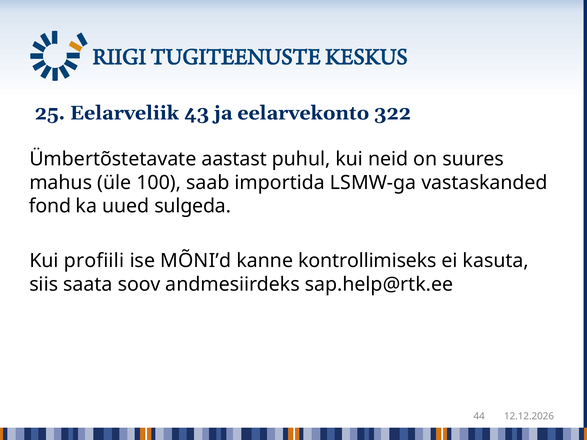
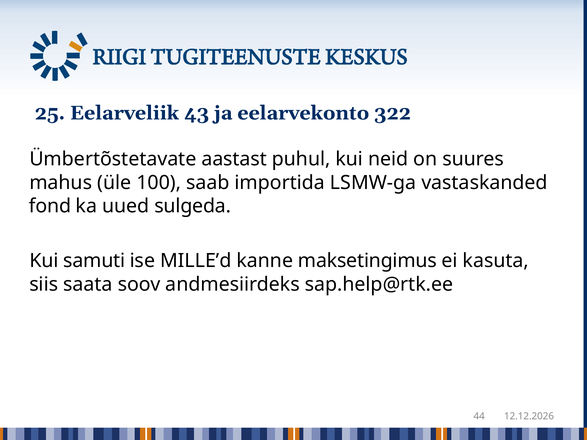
profiili: profiili -> samuti
MÕNI’d: MÕNI’d -> MILLE’d
kontrollimiseks: kontrollimiseks -> maksetingimus
